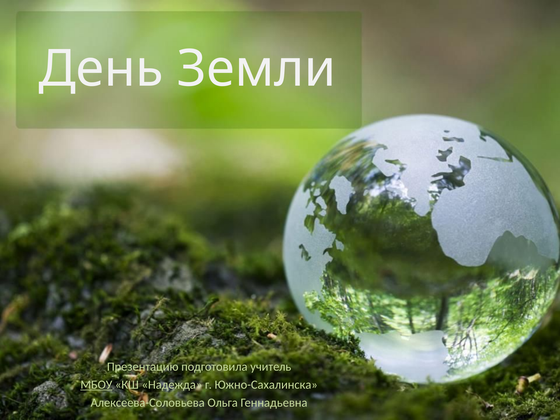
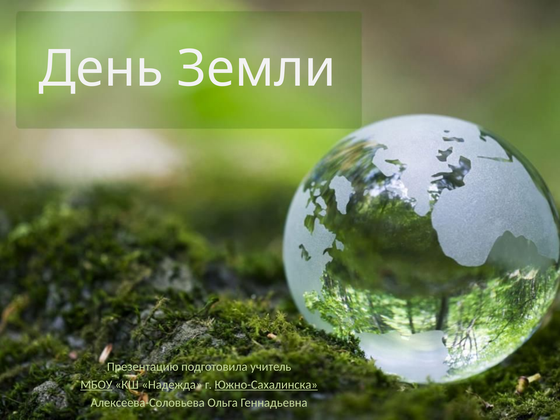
Южно-Сахалинска underline: none -> present
